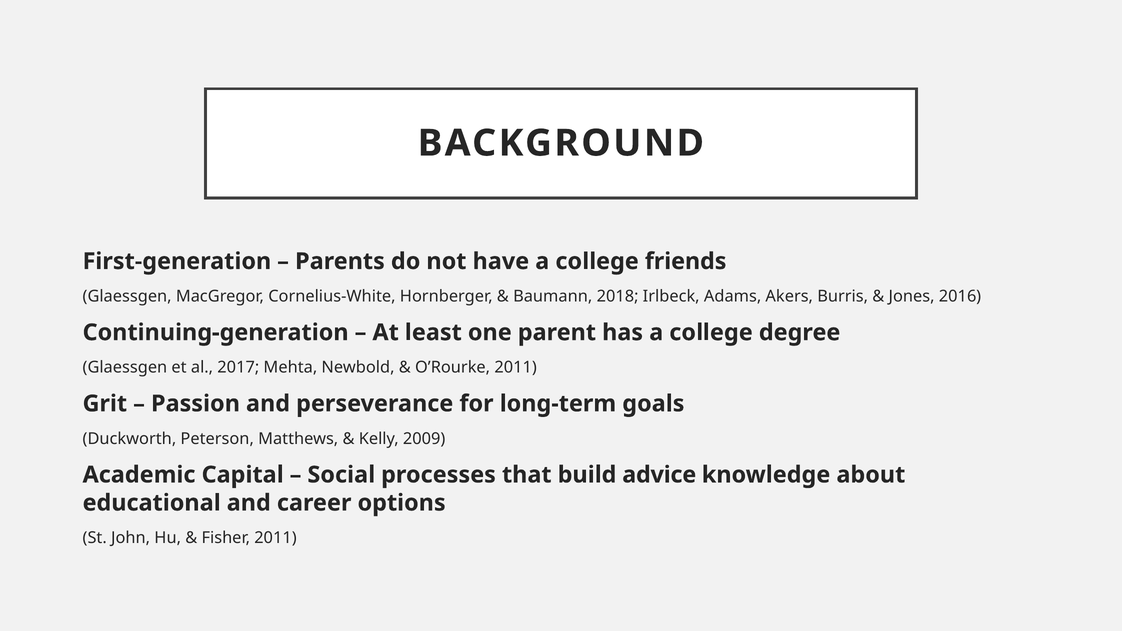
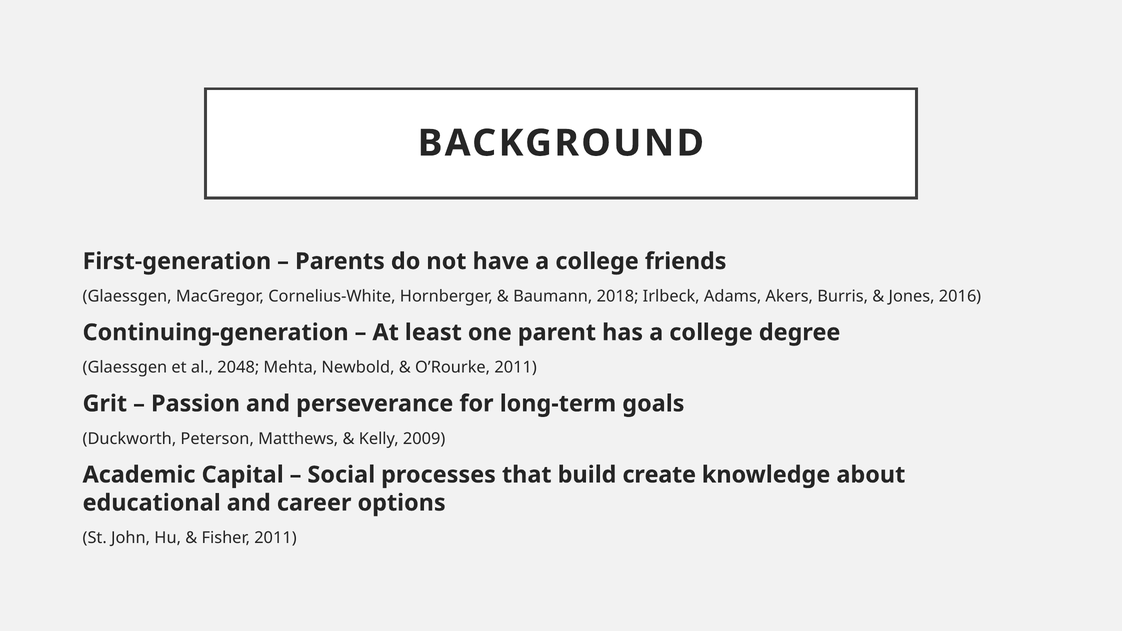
2017: 2017 -> 2048
advice: advice -> create
